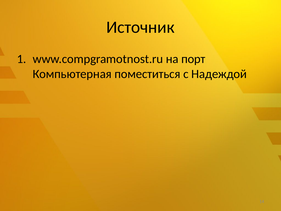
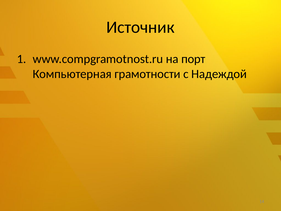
поместиться: поместиться -> грамотности
